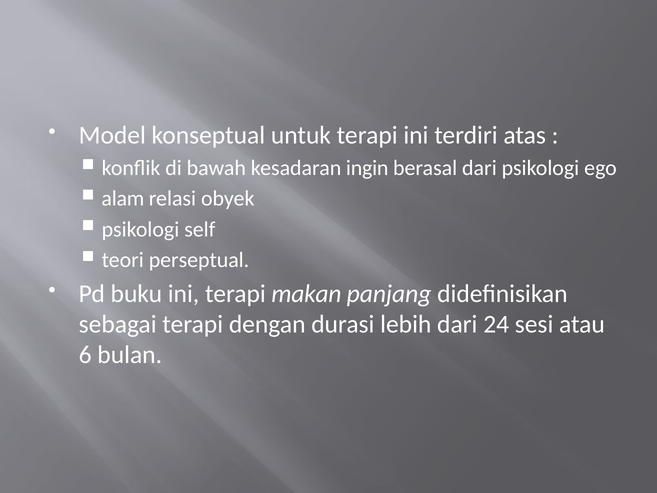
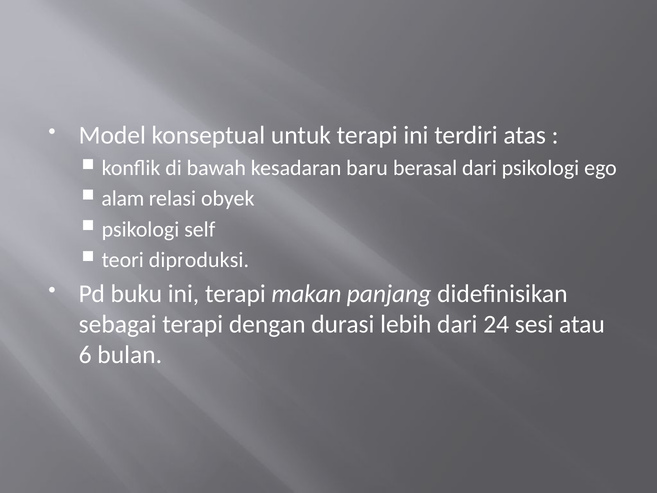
ingin: ingin -> baru
perseptual: perseptual -> diproduksi
